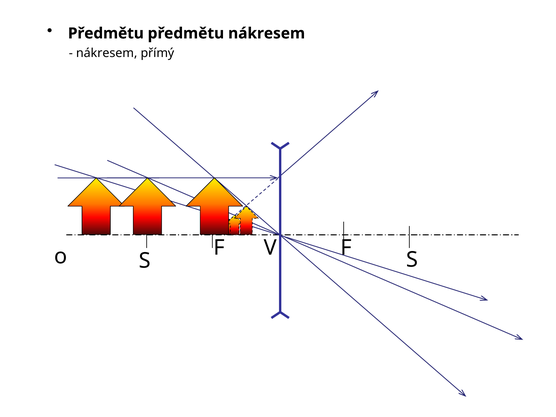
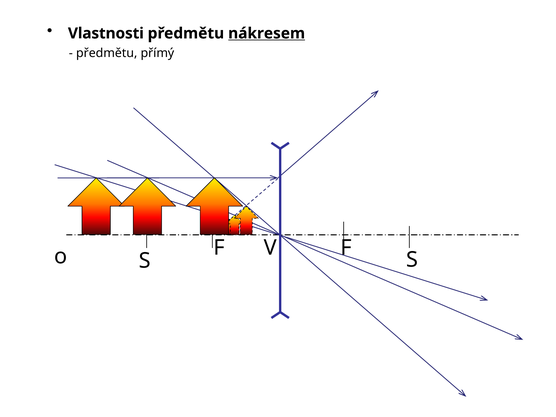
Předmětu at (106, 33): Předmětu -> Vlastnosti
nákresem at (267, 33) underline: none -> present
nákresem at (107, 53): nákresem -> předmětu
